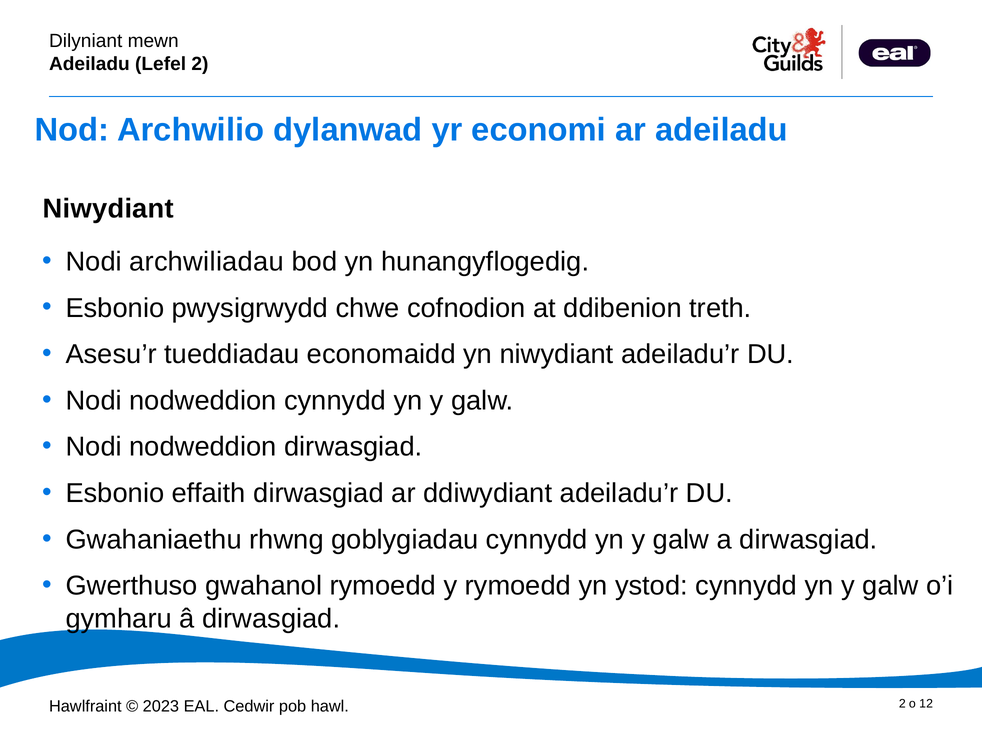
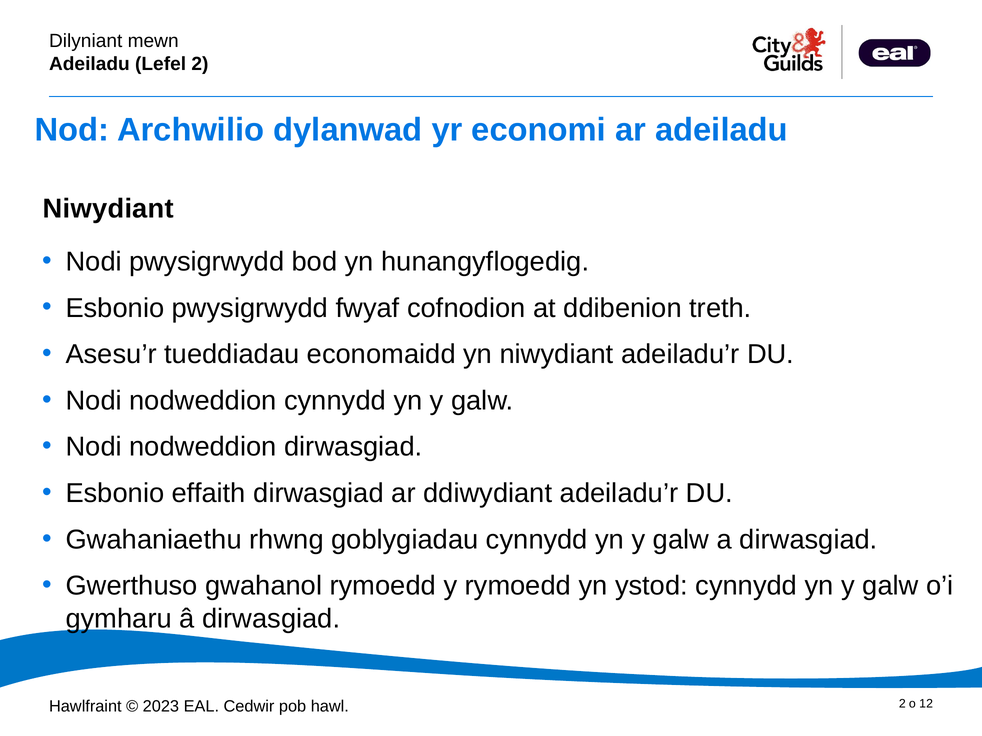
Nodi archwiliadau: archwiliadau -> pwysigrwydd
chwe: chwe -> fwyaf
